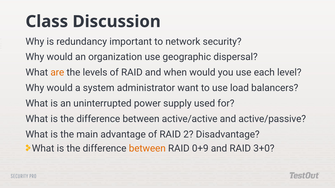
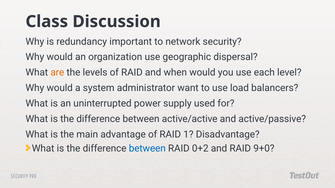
2: 2 -> 1
between at (147, 149) colour: orange -> blue
0+9: 0+9 -> 0+2
3+0: 3+0 -> 9+0
